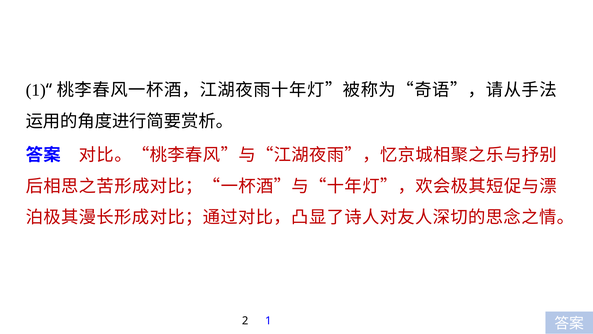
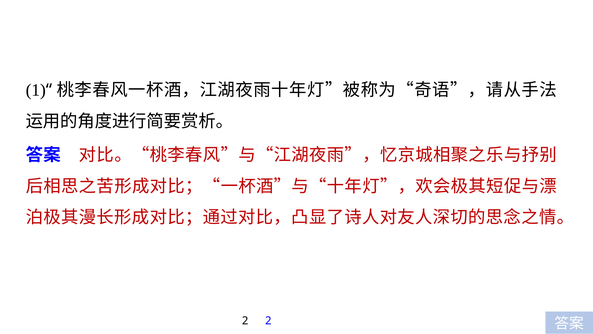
2 1: 1 -> 2
